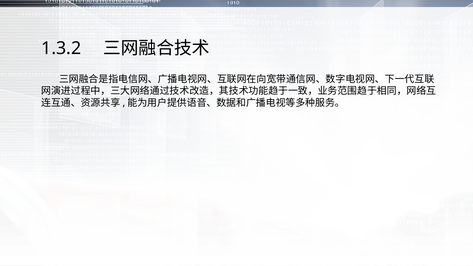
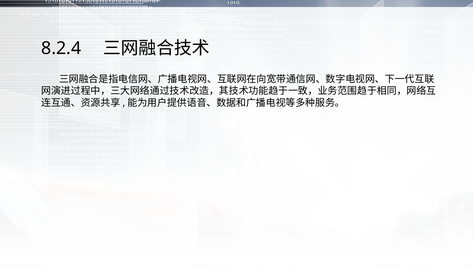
1.3.2: 1.3.2 -> 8.2.4
